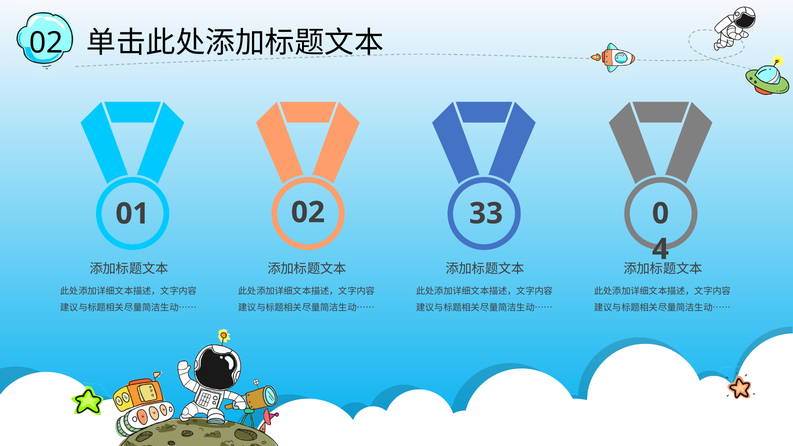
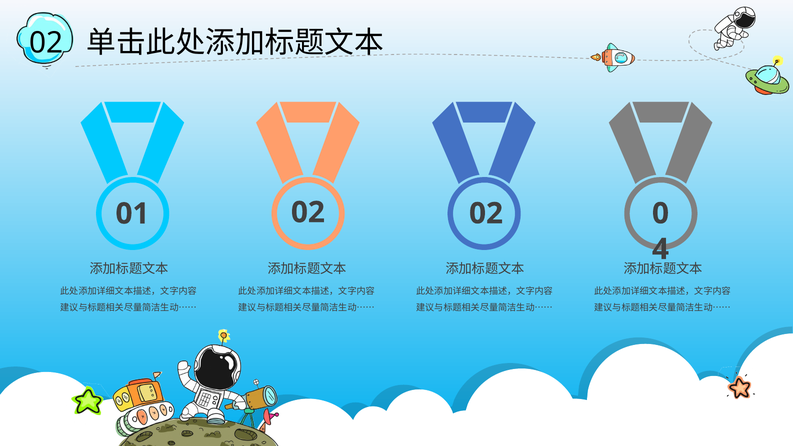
02 33: 33 -> 02
